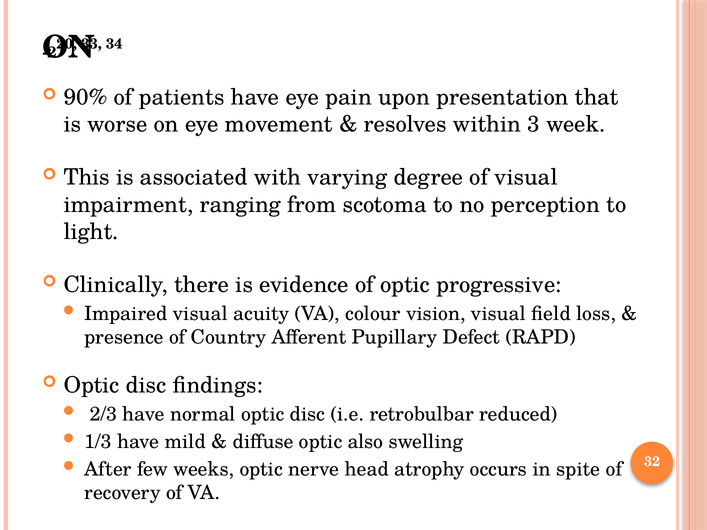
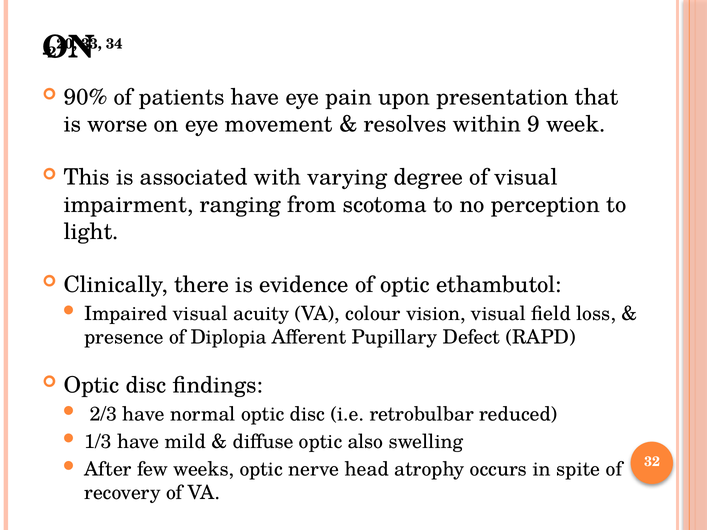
3: 3 -> 9
progressive: progressive -> ethambutol
Country: Country -> Diplopia
